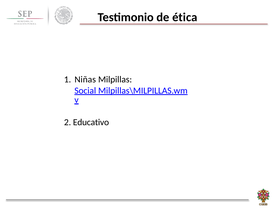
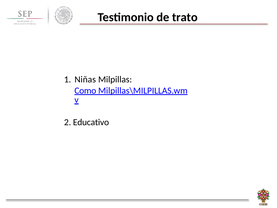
ética: ética -> trato
Social: Social -> Como
